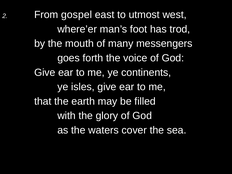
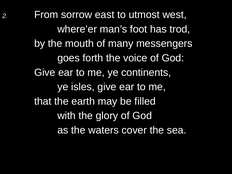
gospel: gospel -> sorrow
